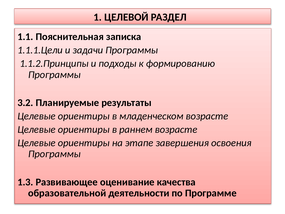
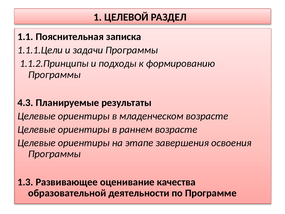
3.2: 3.2 -> 4.3
